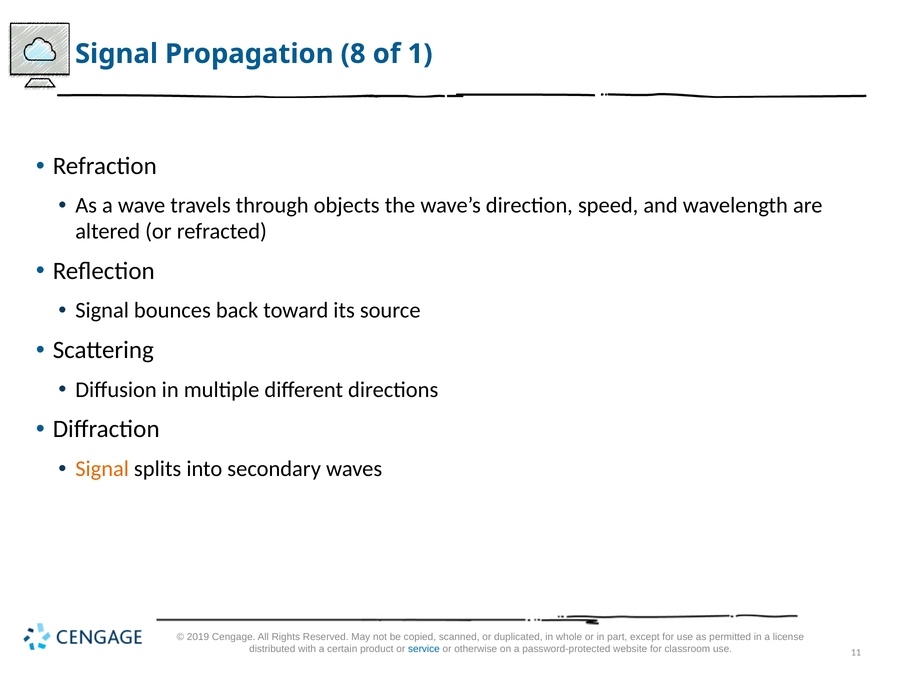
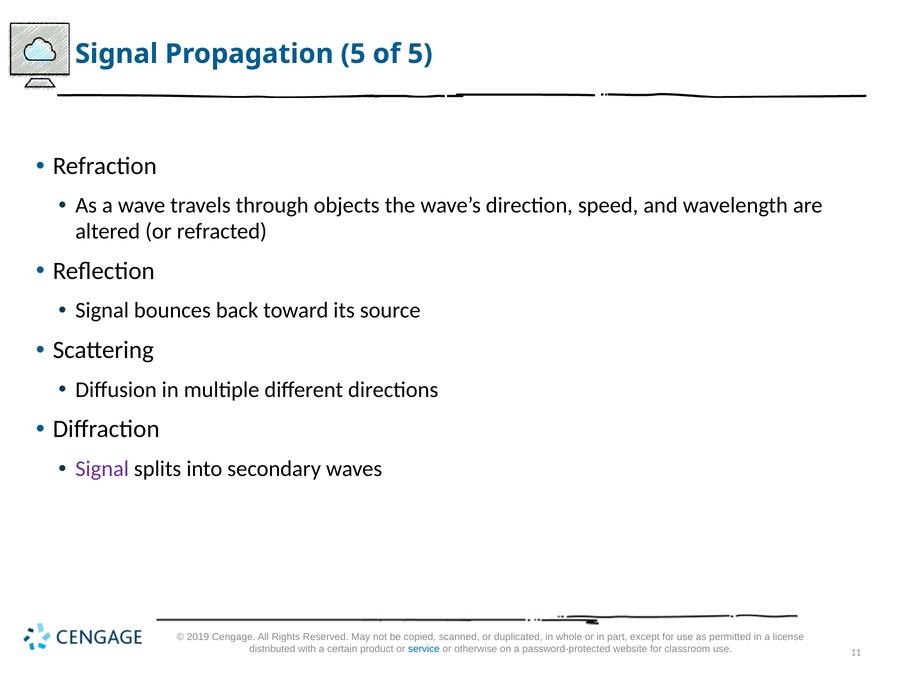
Propagation 8: 8 -> 5
of 1: 1 -> 5
Signal at (102, 469) colour: orange -> purple
